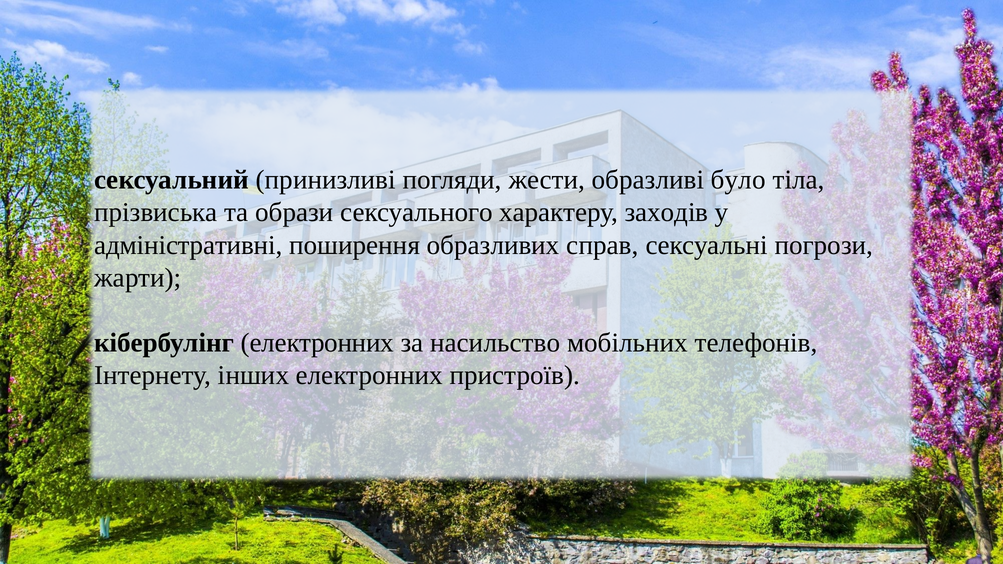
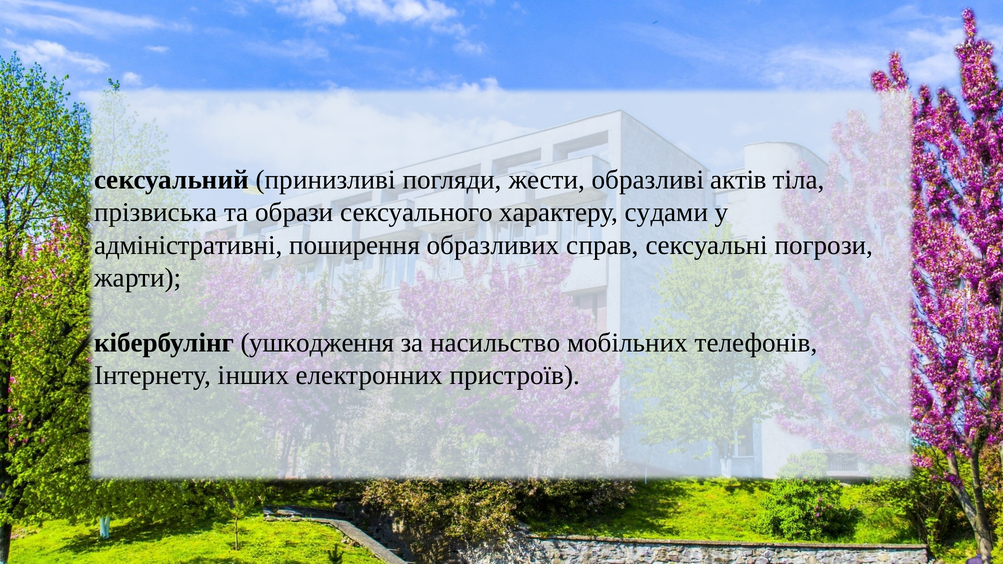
було: було -> актів
заходів: заходів -> судами
кібербулінг електронних: електронних -> ушкодження
